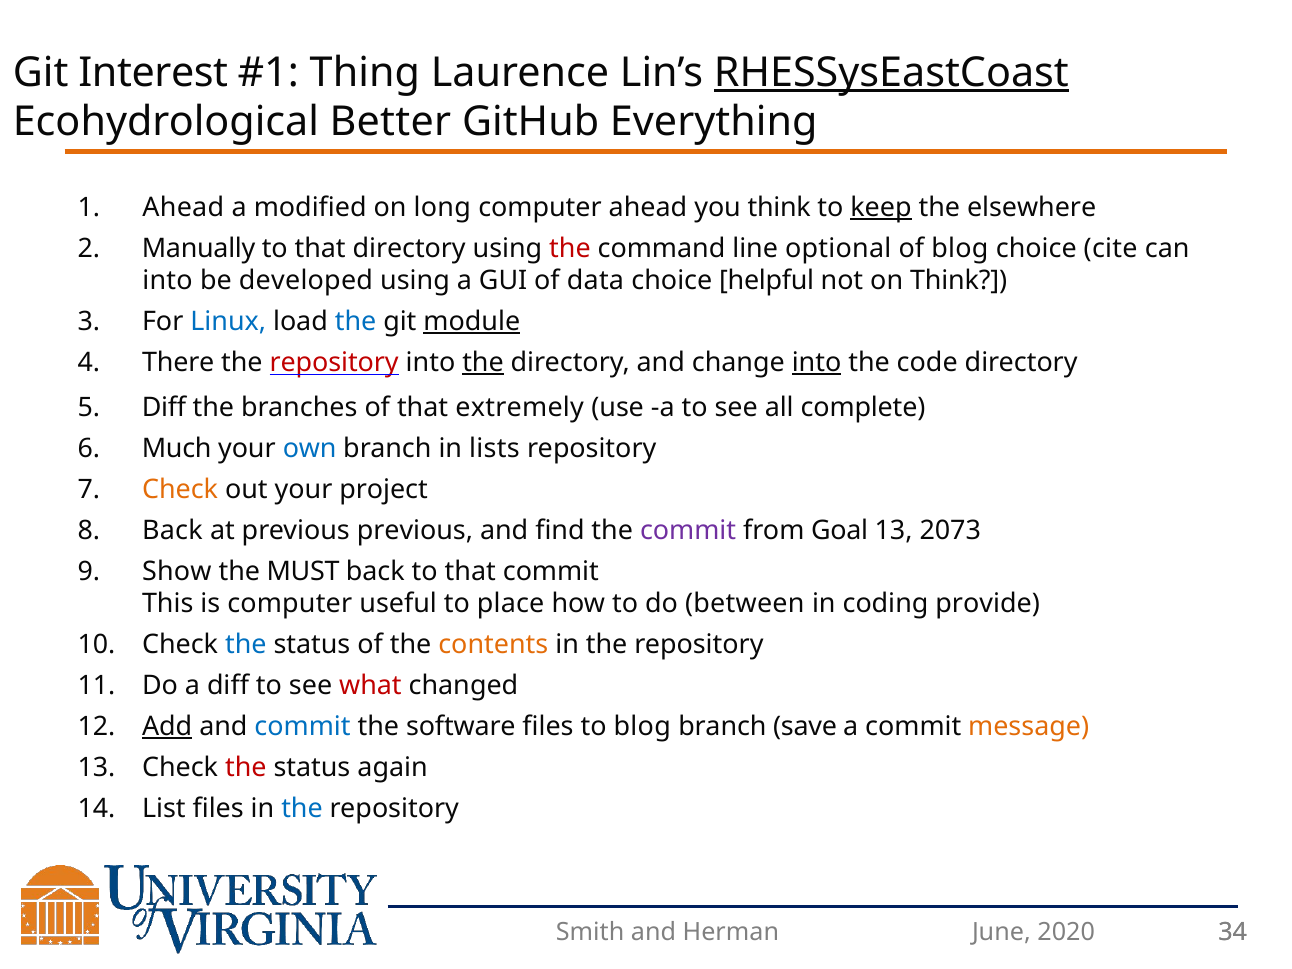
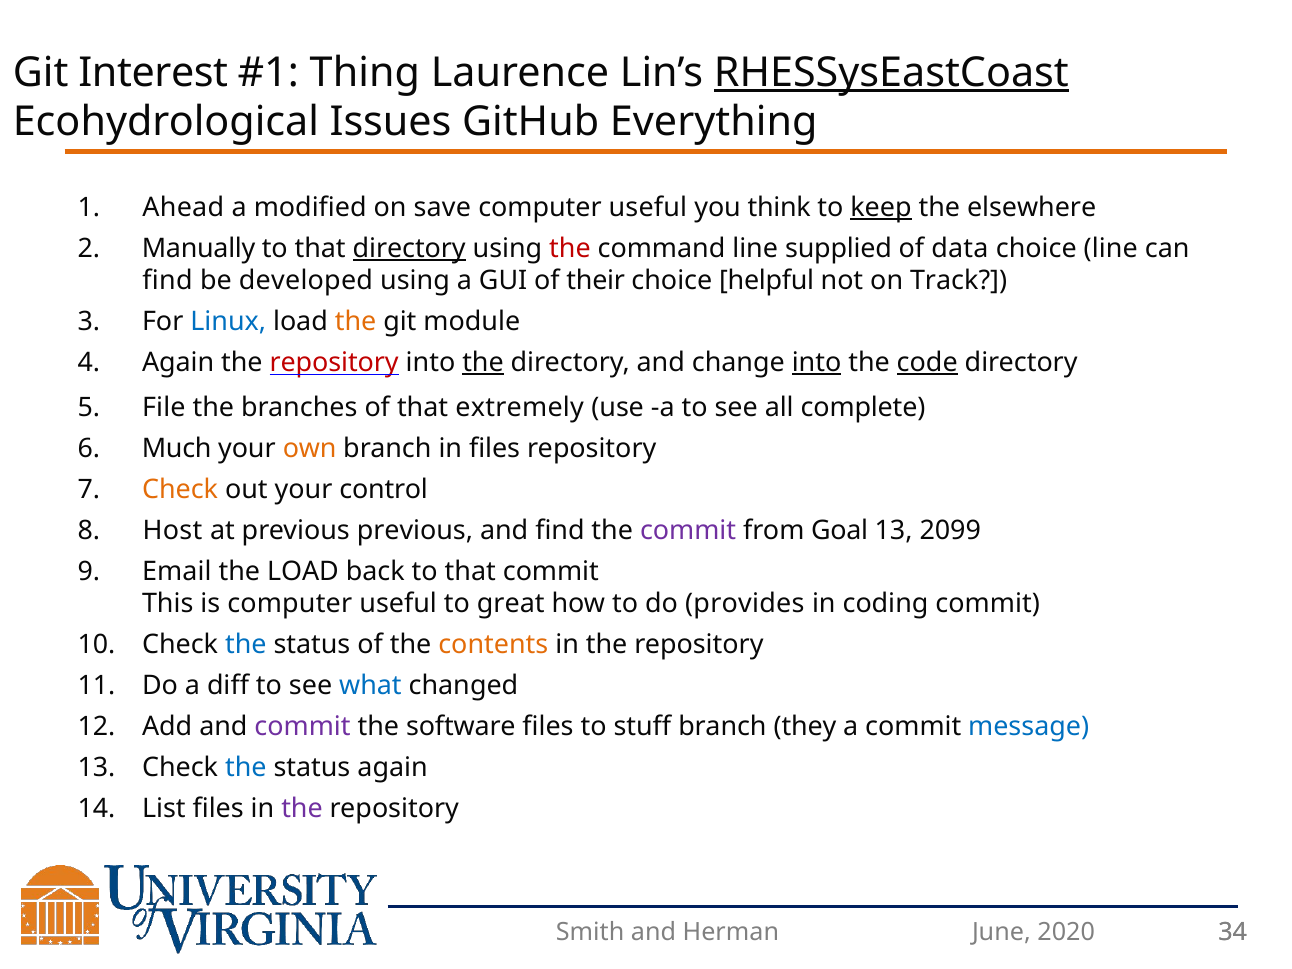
Better: Better -> Issues
long: long -> save
ahead at (648, 208): ahead -> useful
directory at (409, 248) underline: none -> present
optional: optional -> supplied
of blog: blog -> data
choice cite: cite -> line
into at (168, 281): into -> find
data: data -> their
on Think: Think -> Track
the at (356, 322) colour: blue -> orange
module underline: present -> none
There at (178, 362): There -> Again
code underline: none -> present
Diff at (164, 408): Diff -> File
own colour: blue -> orange
in lists: lists -> files
project: project -> control
Back at (172, 531): Back -> Host
2073: 2073 -> 2099
Show: Show -> Email
the MUST: MUST -> LOAD
place: place -> great
between: between -> provides
coding provide: provide -> commit
what colour: red -> blue
Add underline: present -> none
commit at (302, 726) colour: blue -> purple
to blog: blog -> stuff
save: save -> they
message colour: orange -> blue
the at (246, 767) colour: red -> blue
the at (302, 808) colour: blue -> purple
